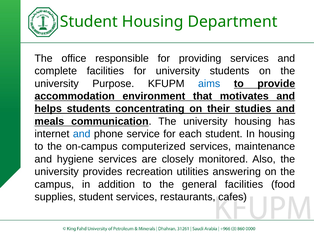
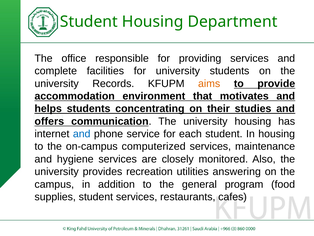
Purpose: Purpose -> Records
aims colour: blue -> orange
meals: meals -> offers
general facilities: facilities -> program
